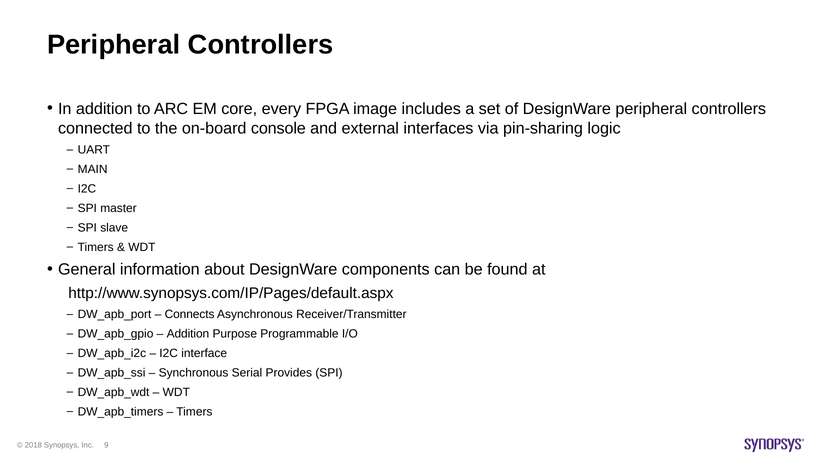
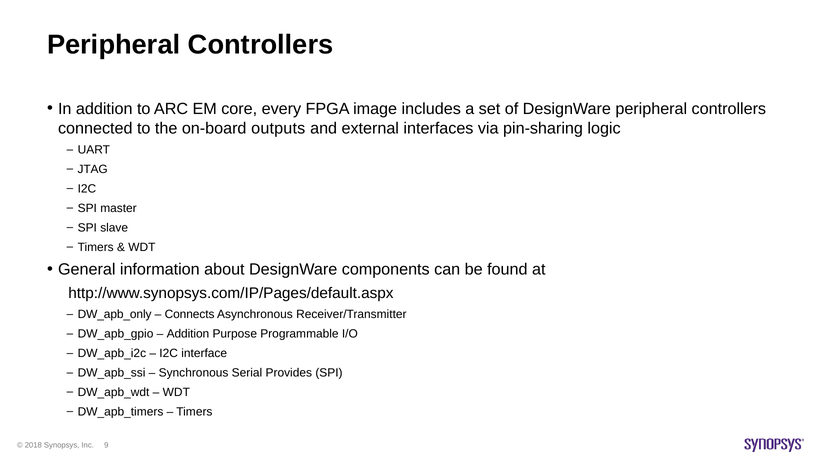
console: console -> outputs
MAIN: MAIN -> JTAG
DW_apb_port: DW_apb_port -> DW_apb_only
